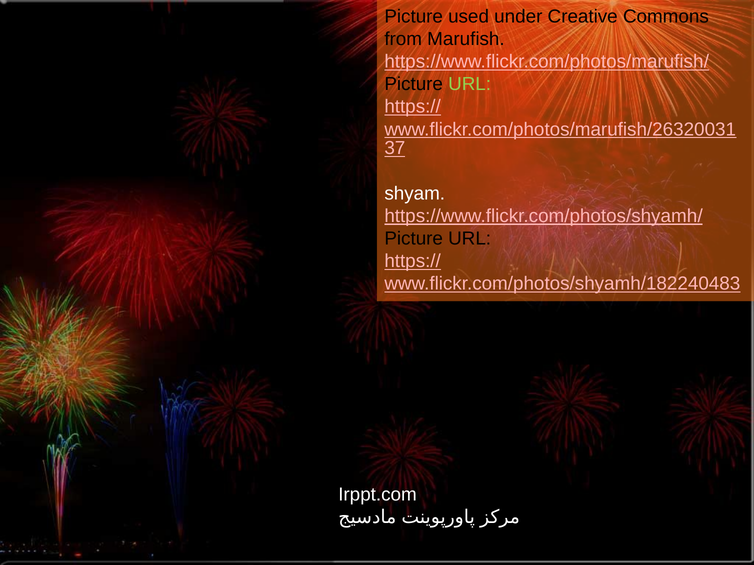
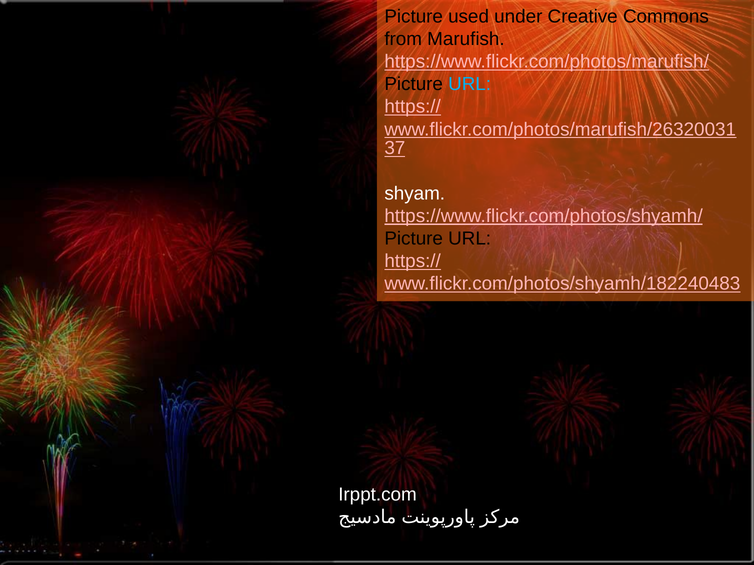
URL at (470, 84) colour: light green -> light blue
